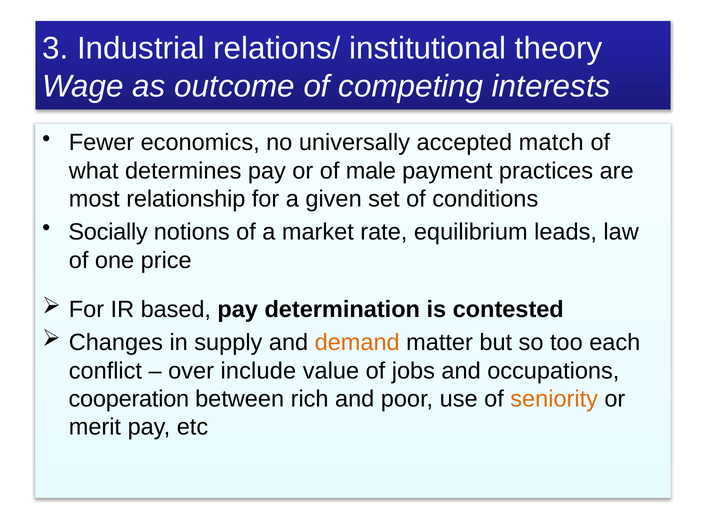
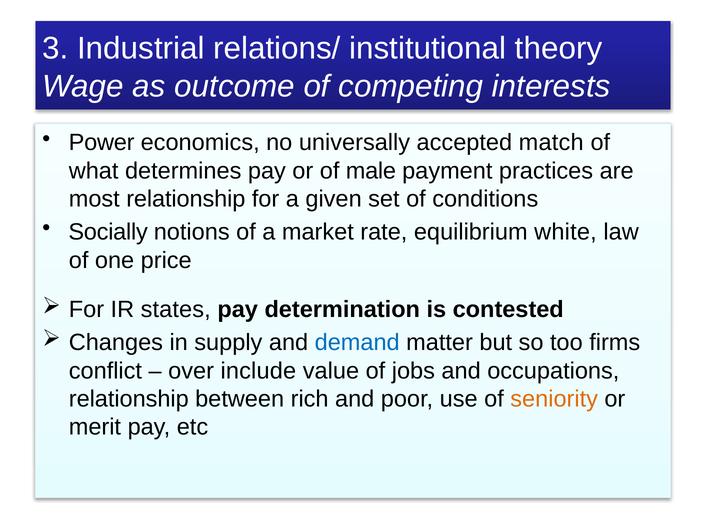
Fewer: Fewer -> Power
leads: leads -> white
based: based -> states
demand colour: orange -> blue
each: each -> firms
cooperation at (129, 399): cooperation -> relationship
